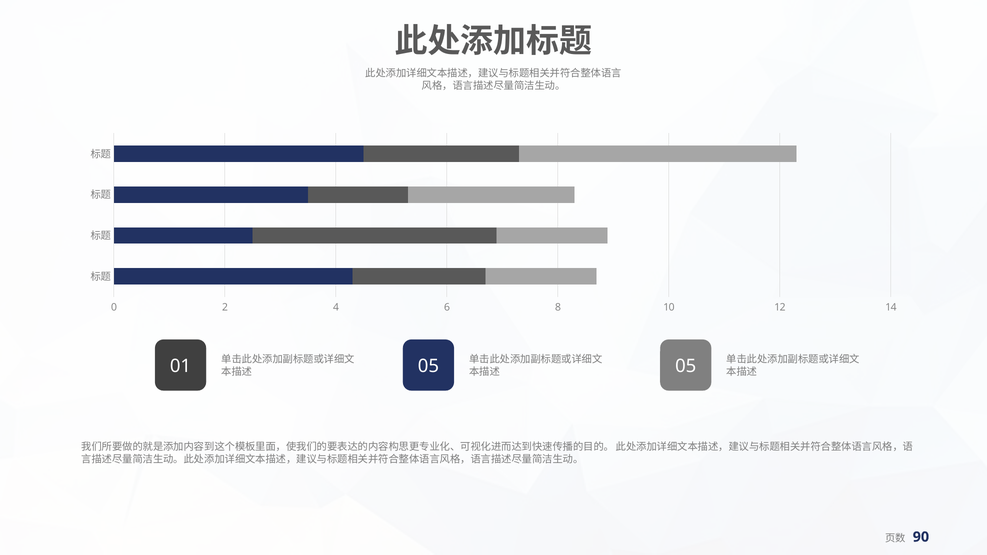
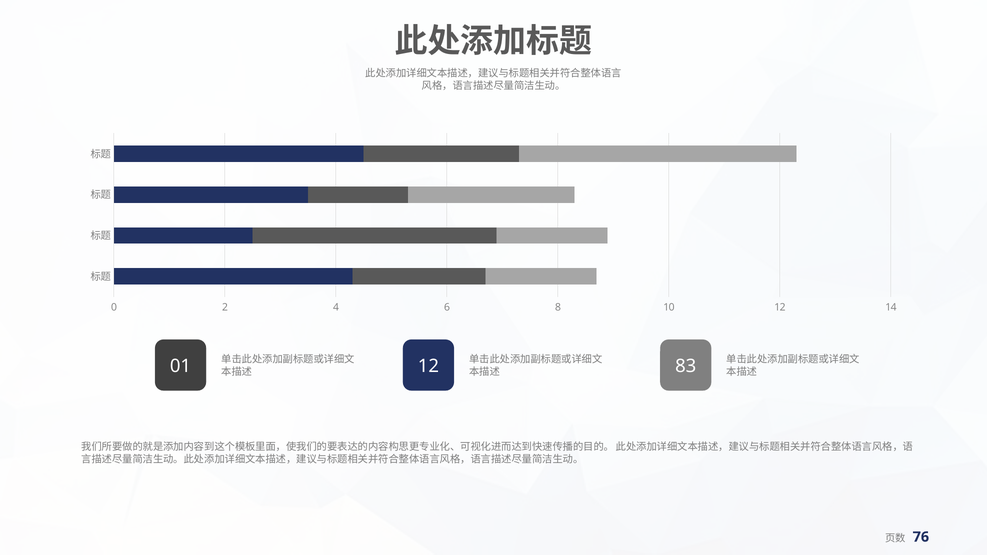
05 at (428, 366): 05 -> 12
05 at (686, 366): 05 -> 83
90: 90 -> 76
